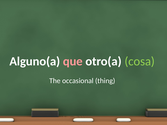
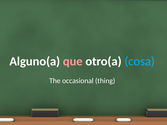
cosa colour: light green -> light blue
